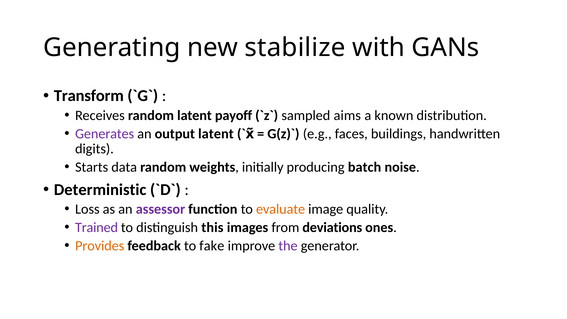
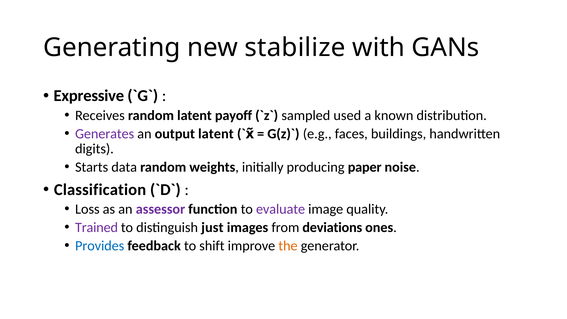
Transform: Transform -> Expressive
aims: aims -> used
batch: batch -> paper
Deterministic: Deterministic -> Classification
evaluate colour: orange -> purple
this: this -> just
Provides colour: orange -> blue
fake: fake -> shift
the colour: purple -> orange
